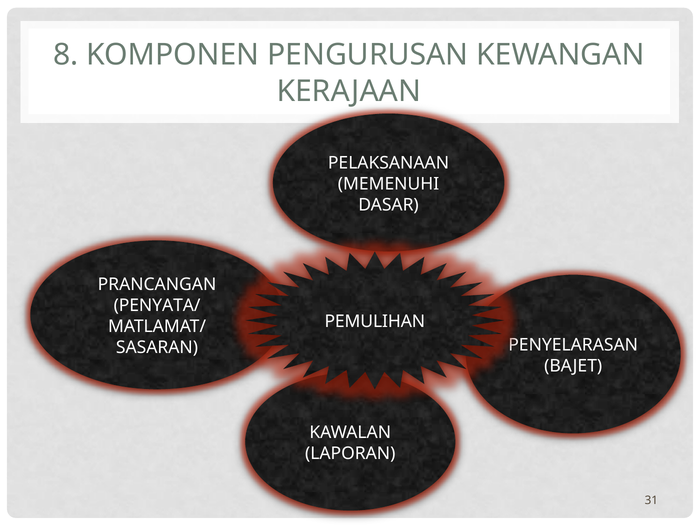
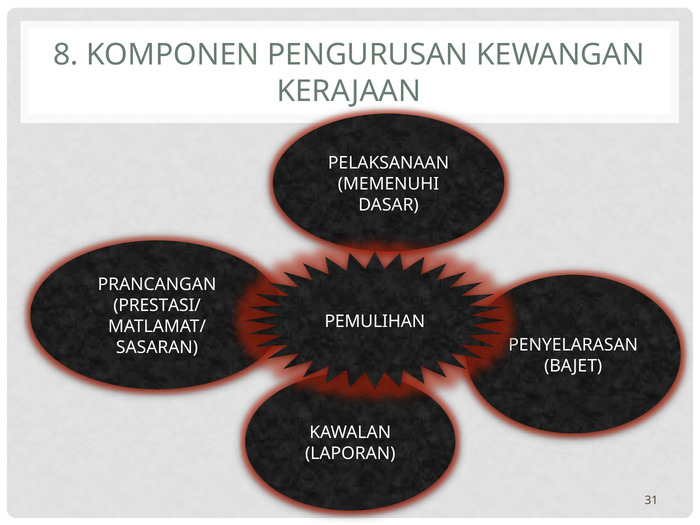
PENYATA/: PENYATA/ -> PRESTASI/
